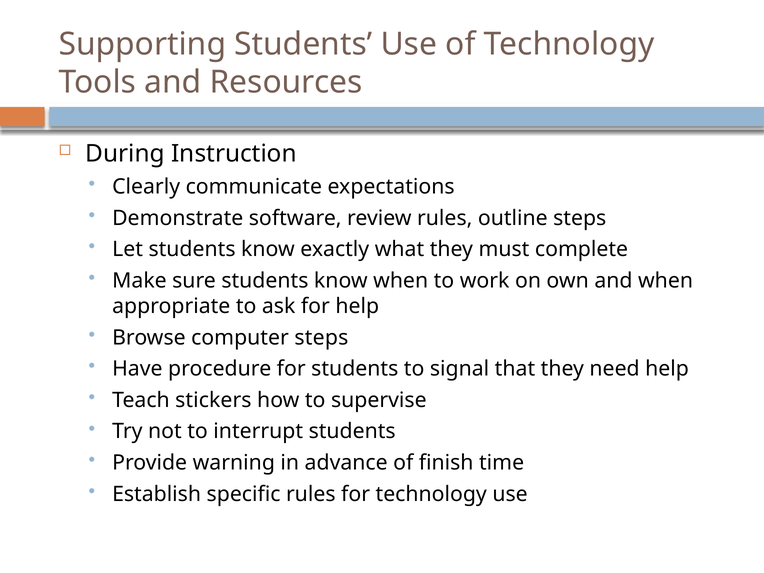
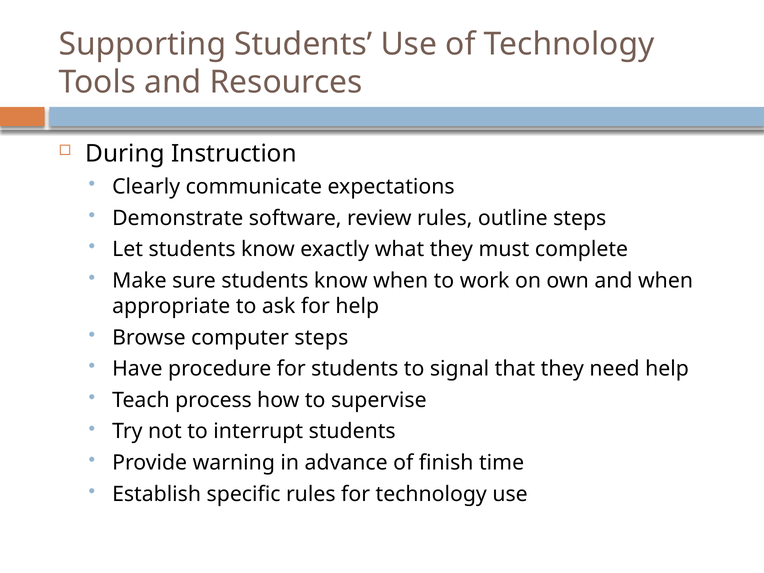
stickers: stickers -> process
